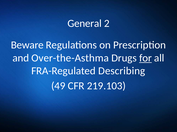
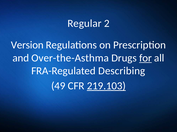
General: General -> Regular
Beware: Beware -> Version
219.103 underline: none -> present
